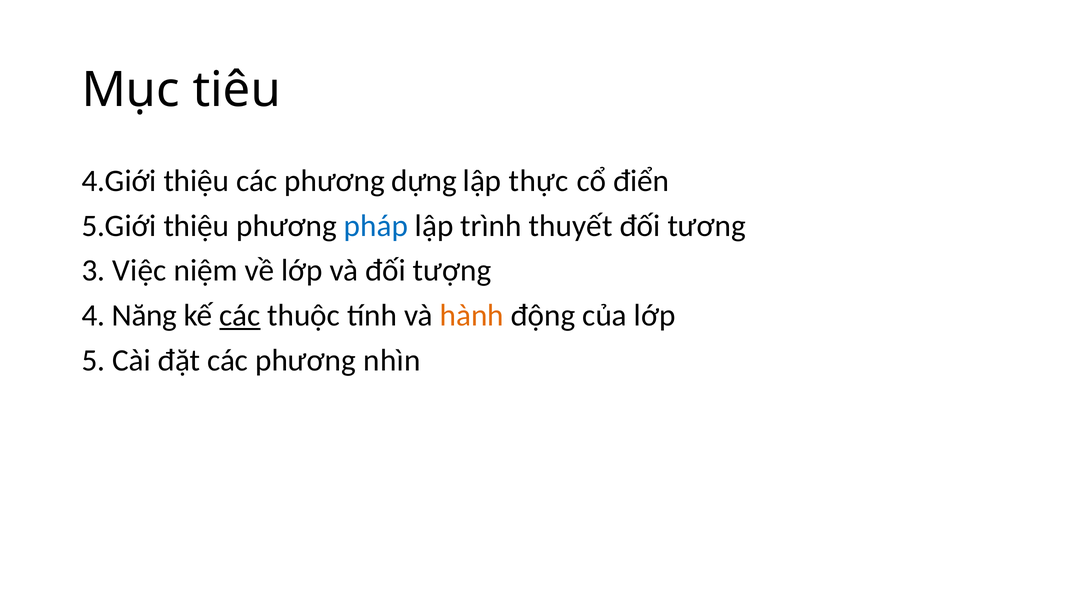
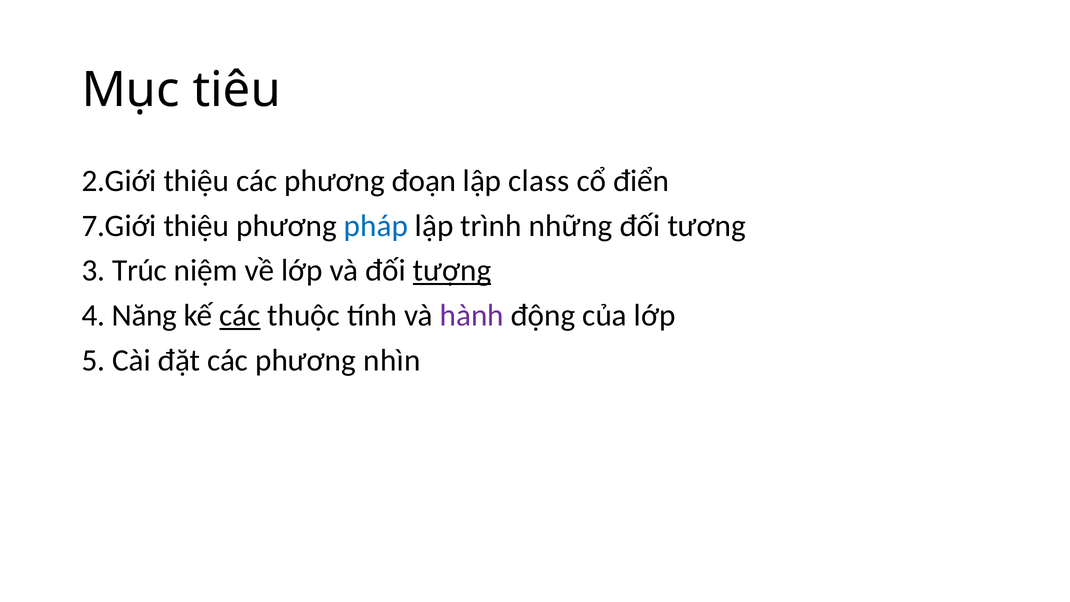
4.Giới: 4.Giới -> 2.Giới
dựng: dựng -> đoạn
thực: thực -> class
5.Giới: 5.Giới -> 7.Giới
thuyết: thuyết -> những
Việc: Việc -> Trúc
tượng underline: none -> present
hành colour: orange -> purple
